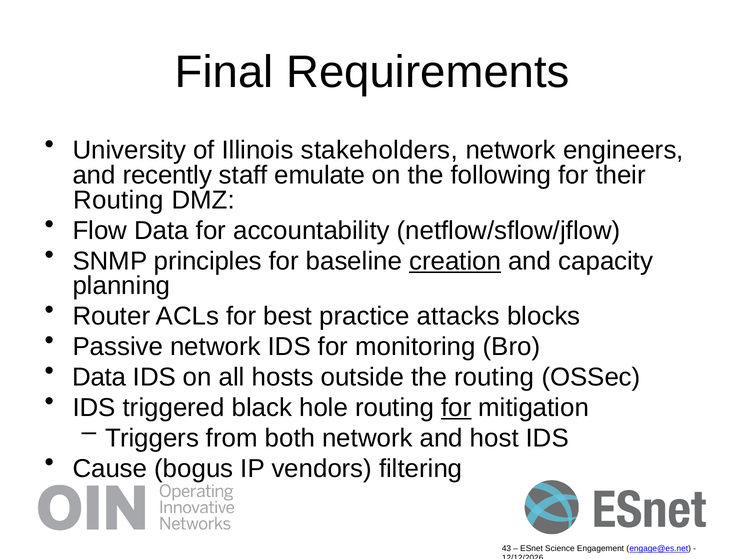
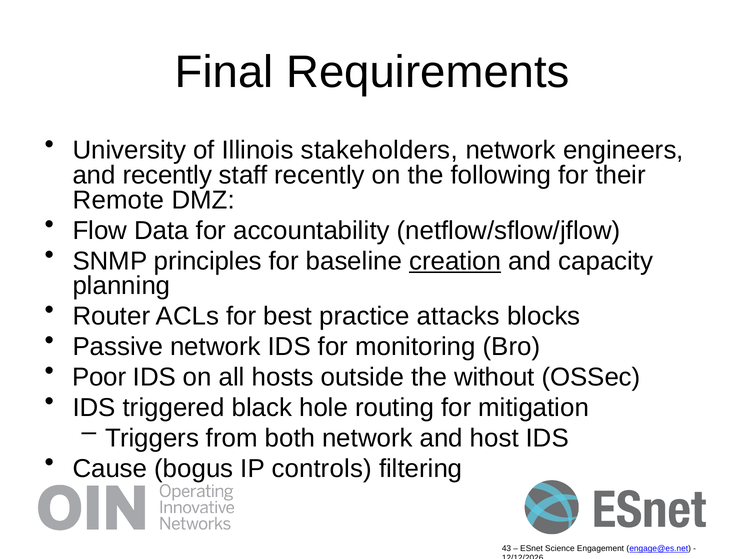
staff emulate: emulate -> recently
Routing at (118, 200): Routing -> Remote
Data at (99, 377): Data -> Poor
the routing: routing -> without
for at (456, 407) underline: present -> none
vendors: vendors -> controls
